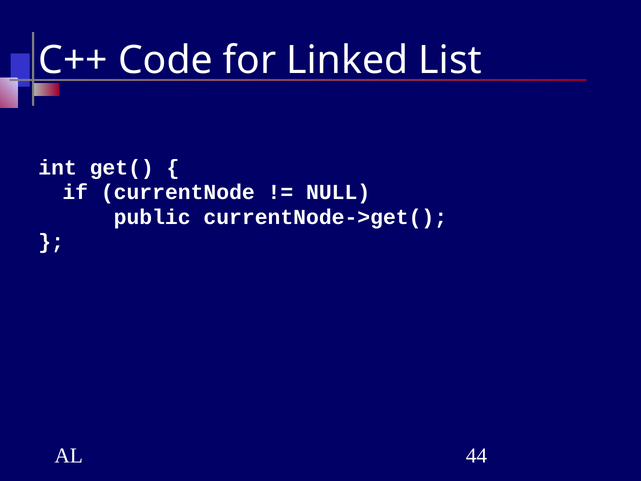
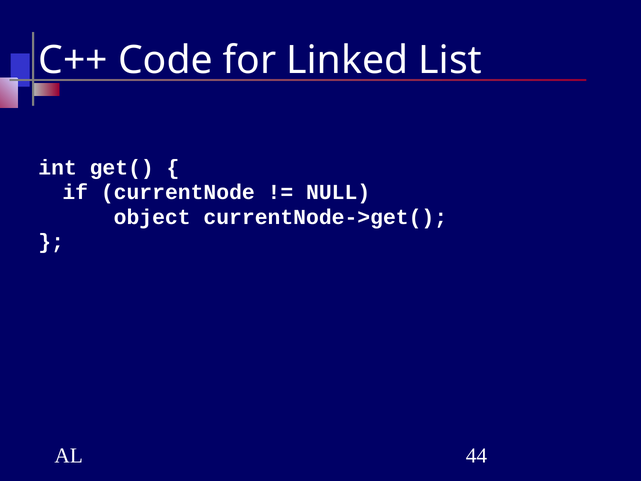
public: public -> object
